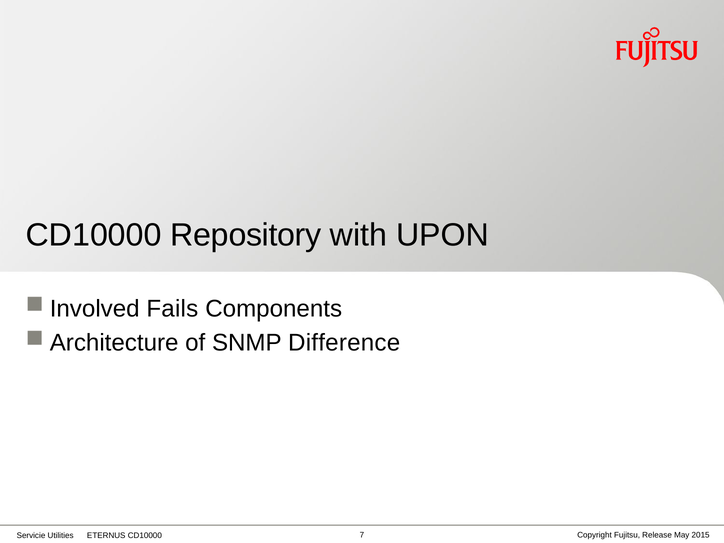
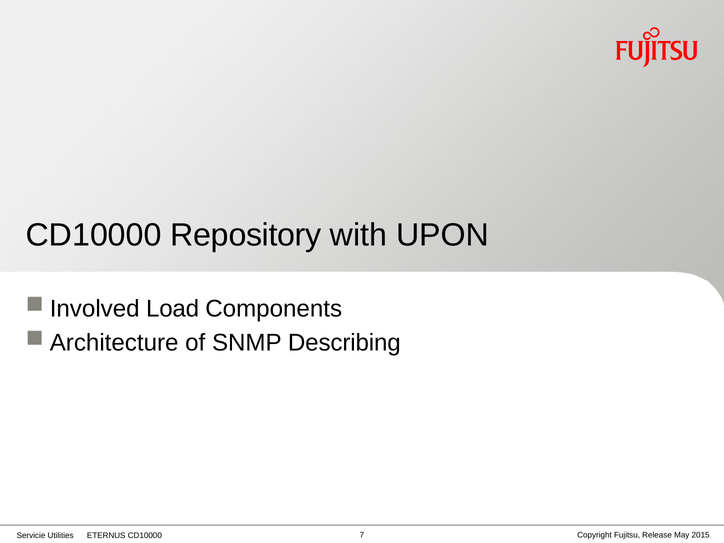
Fails: Fails -> Load
Difference: Difference -> Describing
